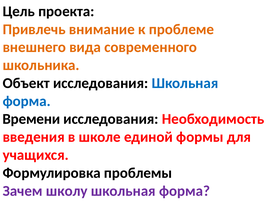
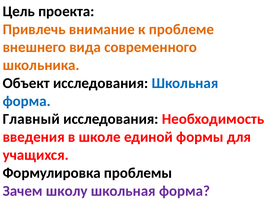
Времени: Времени -> Главный
